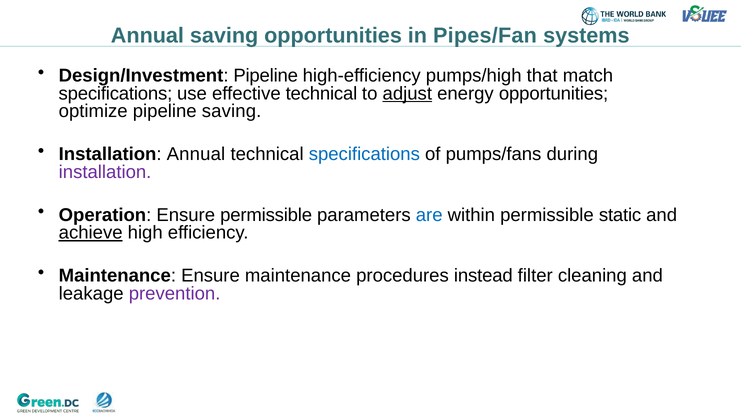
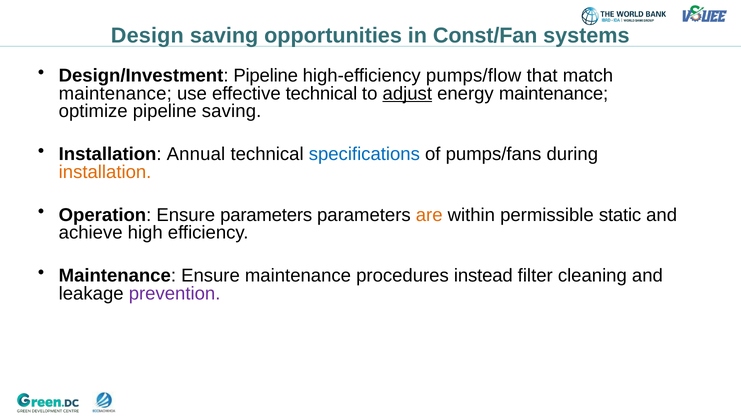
Annual at (147, 36): Annual -> Design
Pipes/Fan: Pipes/Fan -> Const/Fan
pumps/high: pumps/high -> pumps/flow
specifications at (115, 93): specifications -> maintenance
energy opportunities: opportunities -> maintenance
installation at (105, 172) colour: purple -> orange
Ensure permissible: permissible -> parameters
are colour: blue -> orange
achieve underline: present -> none
